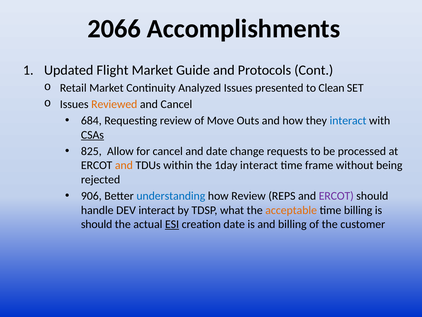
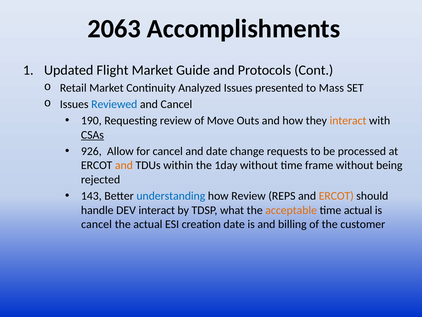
2066: 2066 -> 2063
Clean: Clean -> Mass
Reviewed colour: orange -> blue
684: 684 -> 190
interact at (348, 121) colour: blue -> orange
825: 825 -> 926
1day interact: interact -> without
906: 906 -> 143
ERCOT at (336, 196) colour: purple -> orange
time billing: billing -> actual
should at (97, 224): should -> cancel
ESI underline: present -> none
